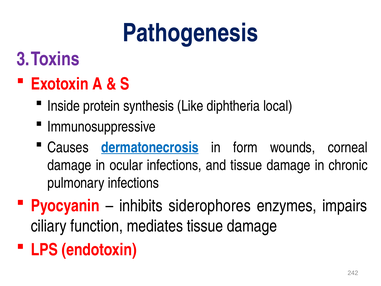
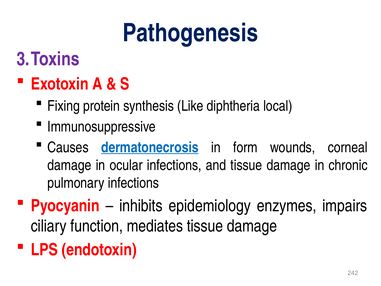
Inside: Inside -> Fixing
siderophores: siderophores -> epidemiology
